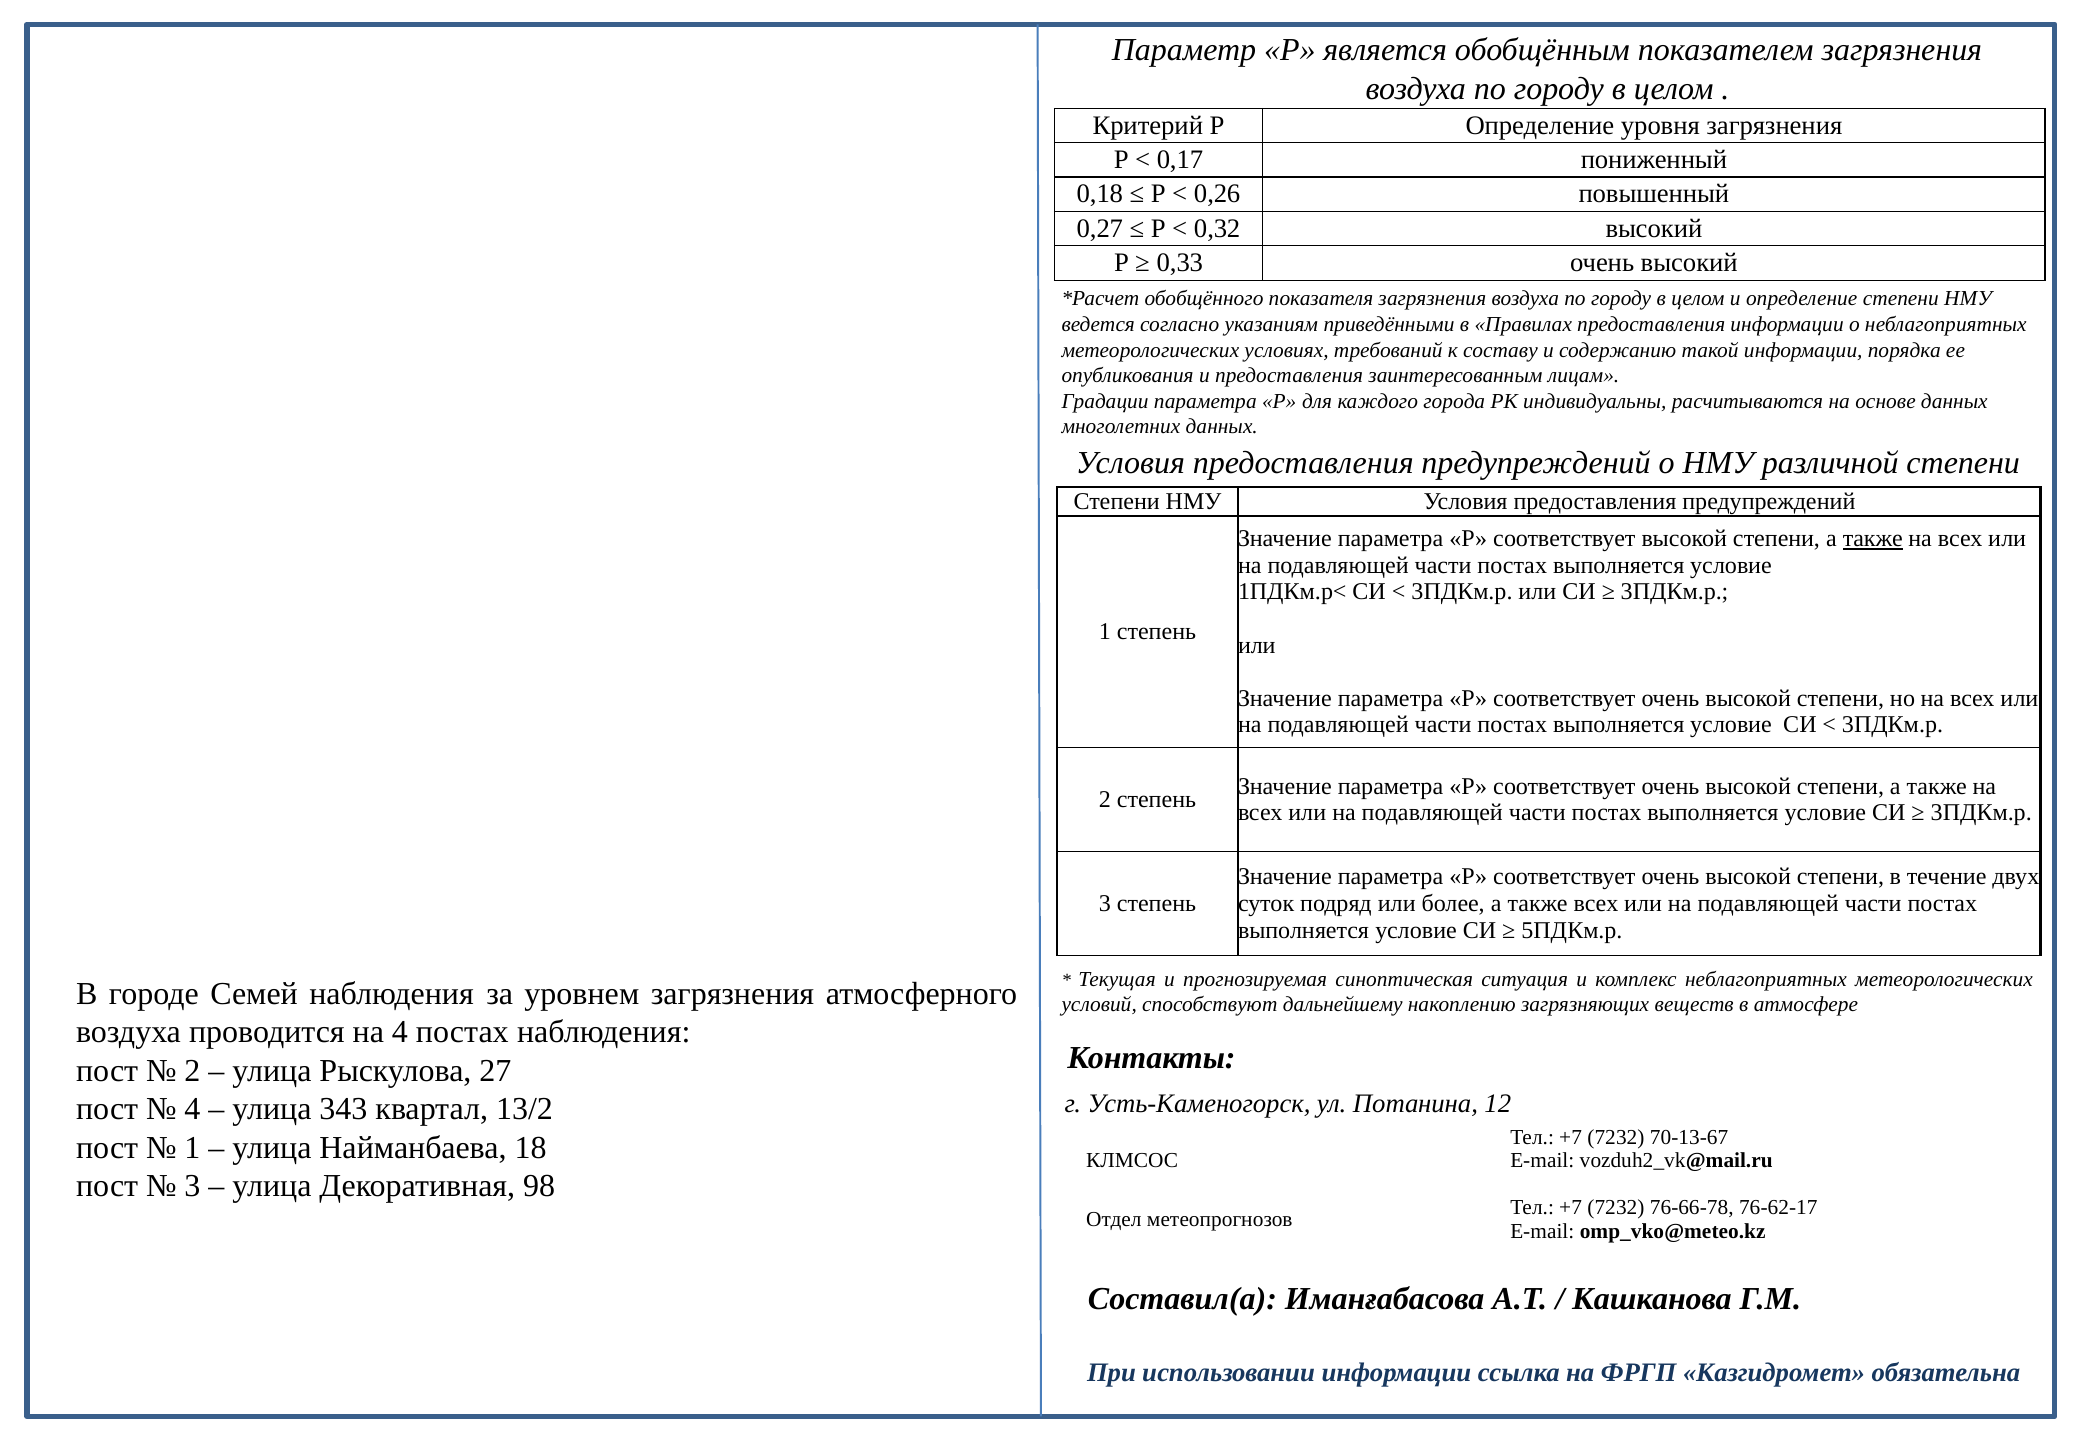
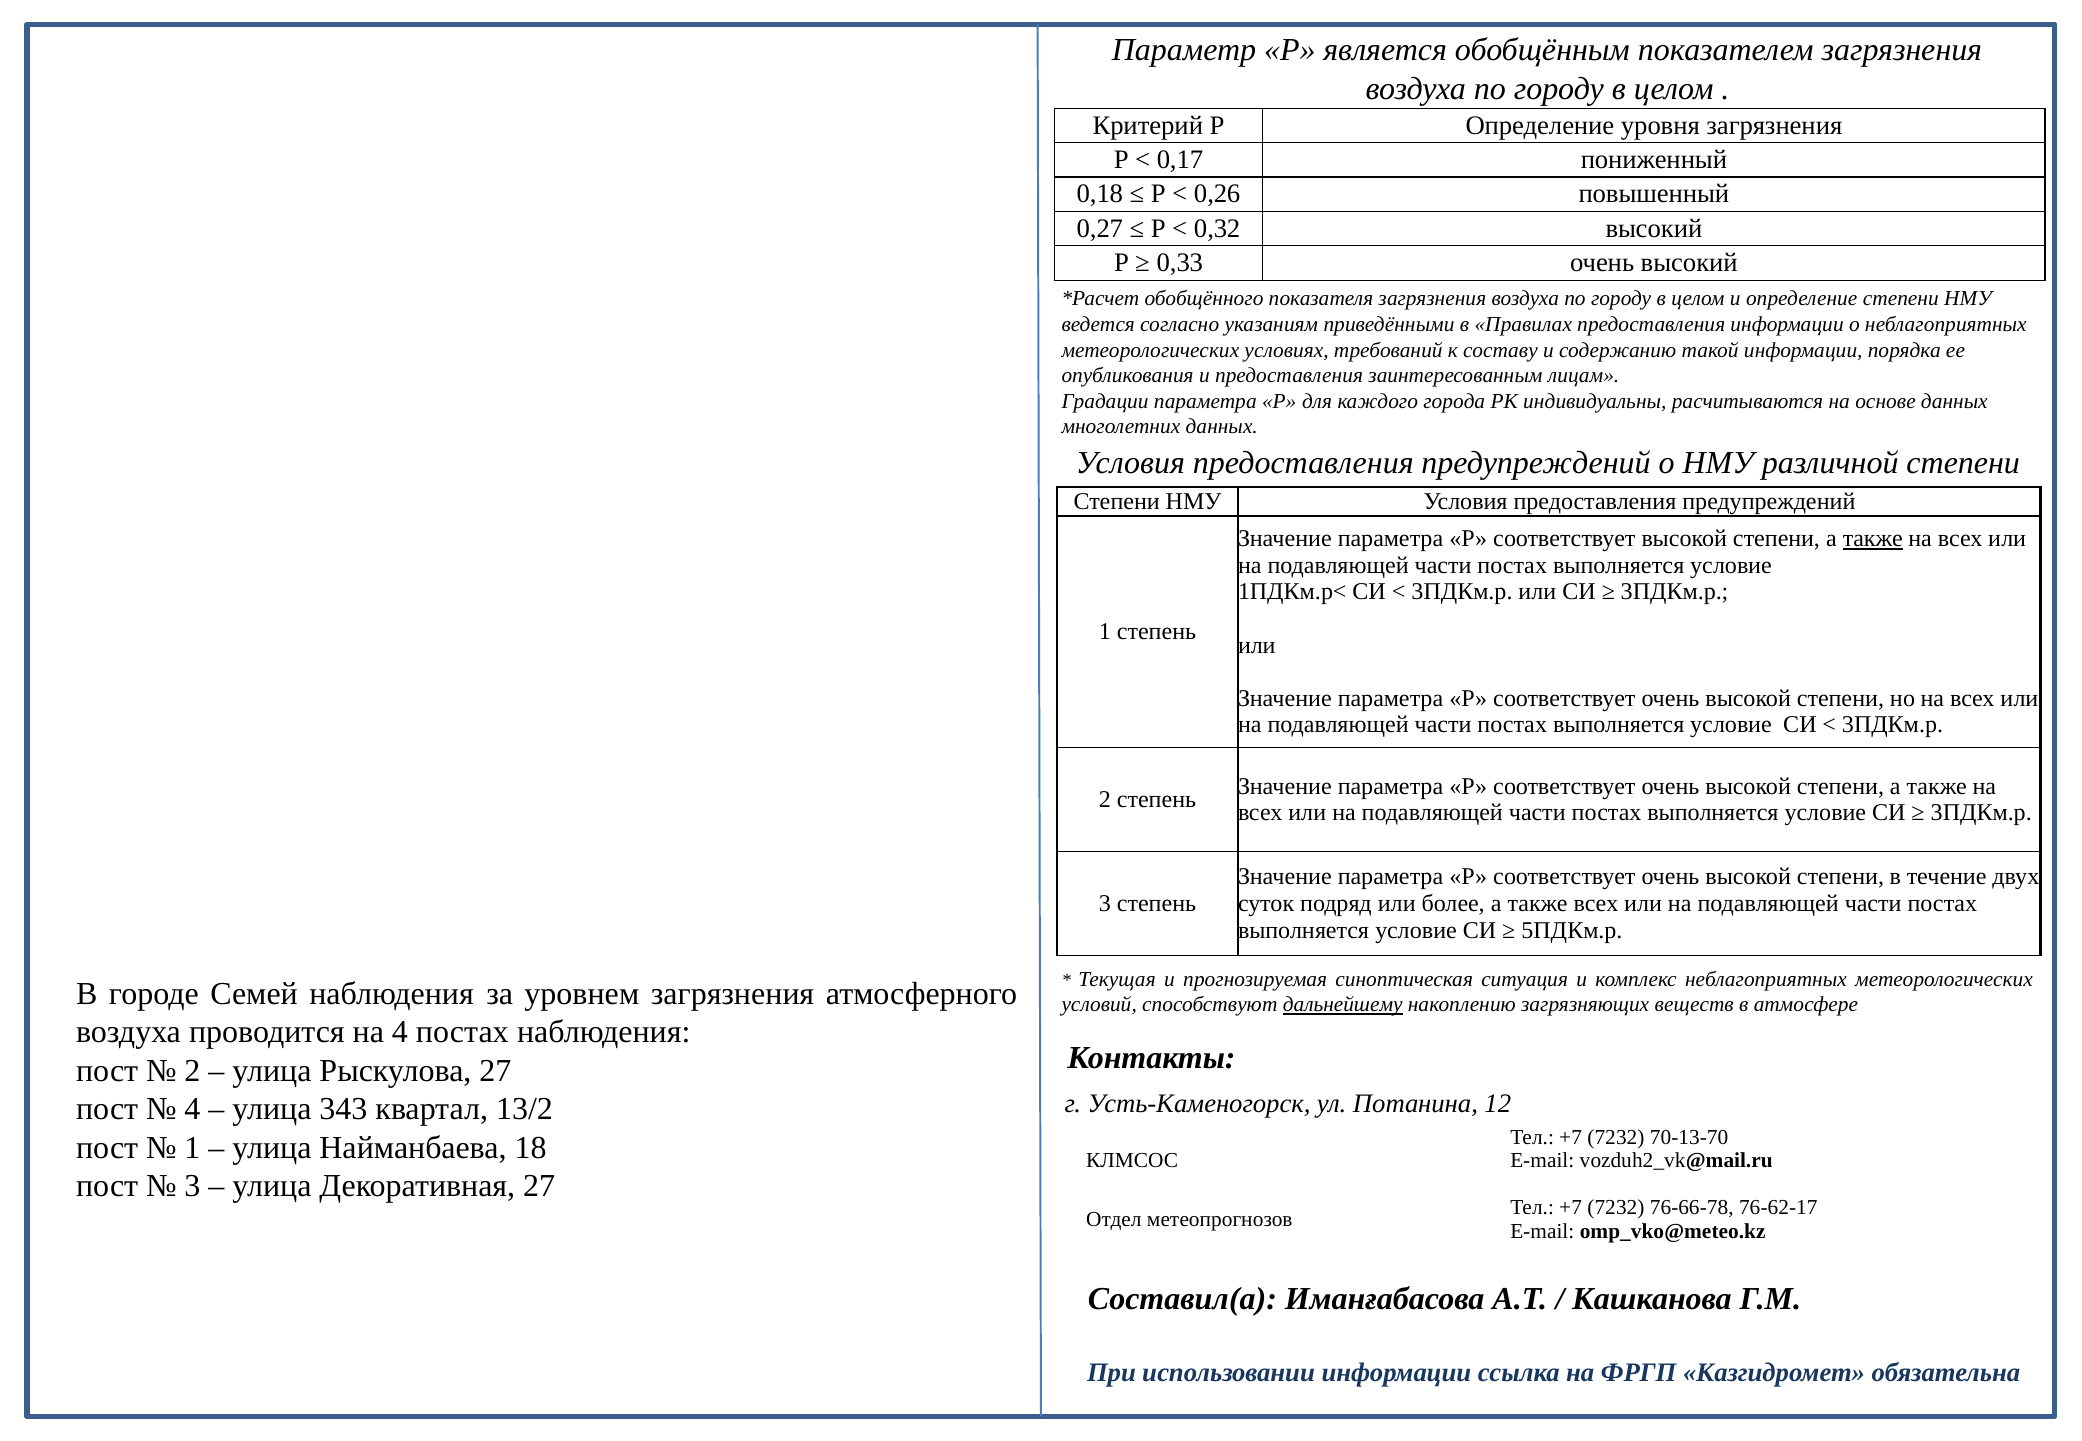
дальнейшему underline: none -> present
70-13-67: 70-13-67 -> 70-13-70
Декоративная 98: 98 -> 27
